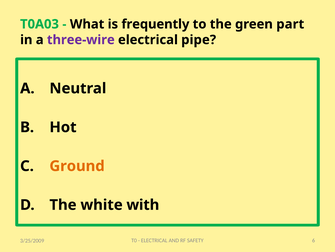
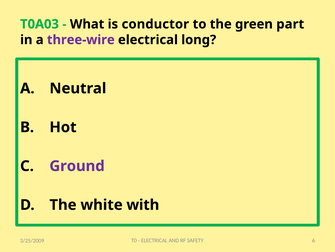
frequently: frequently -> conductor
pipe: pipe -> long
Ground colour: orange -> purple
